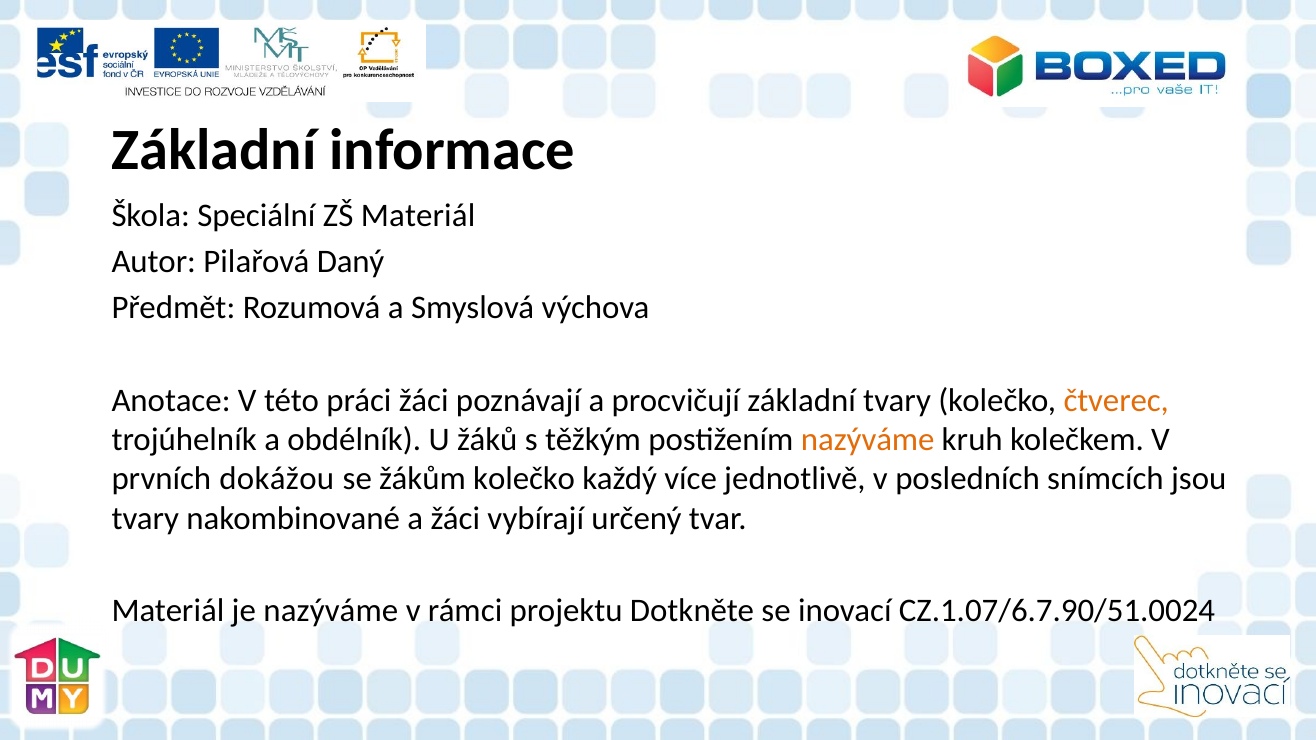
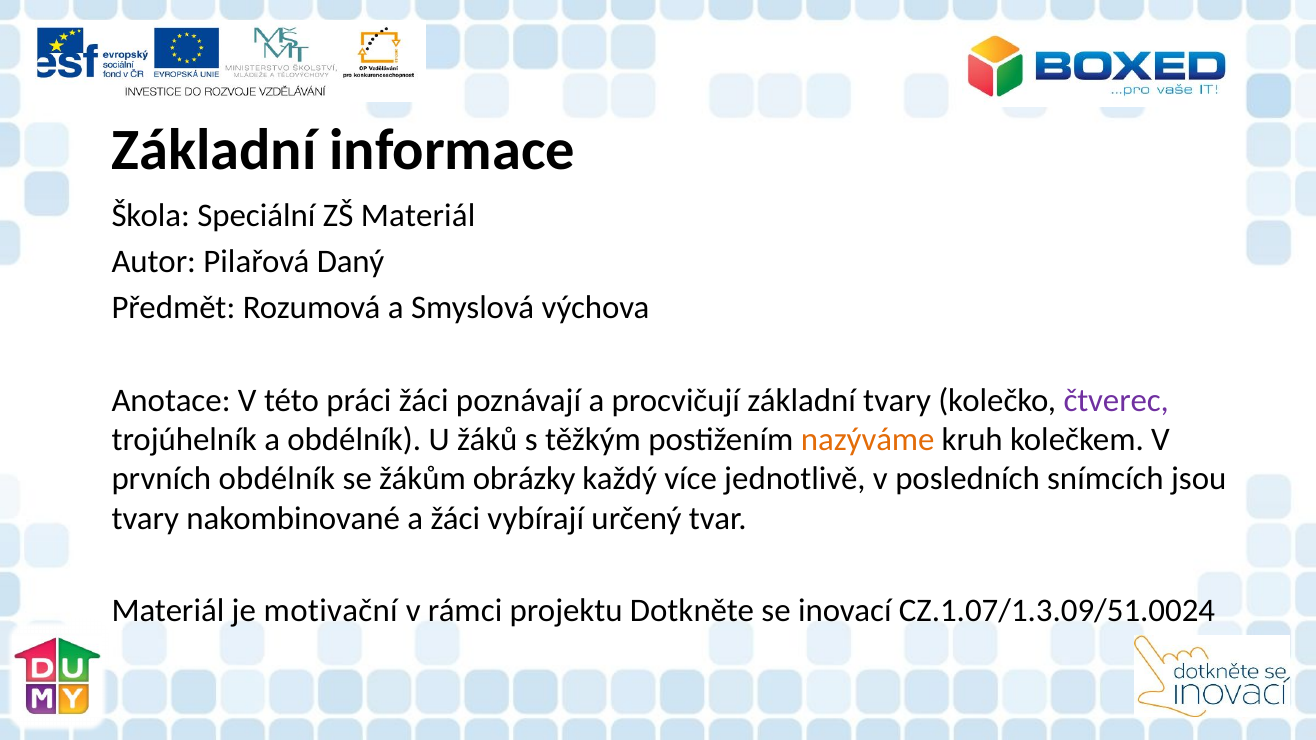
čtverec colour: orange -> purple
prvních dokážou: dokážou -> obdélník
žákům kolečko: kolečko -> obrázky
je nazýváme: nazýváme -> motivační
CZ.1.07/6.7.90/51.0024: CZ.1.07/6.7.90/51.0024 -> CZ.1.07/1.3.09/51.0024
